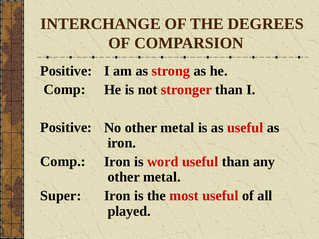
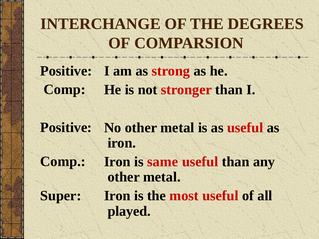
word: word -> same
